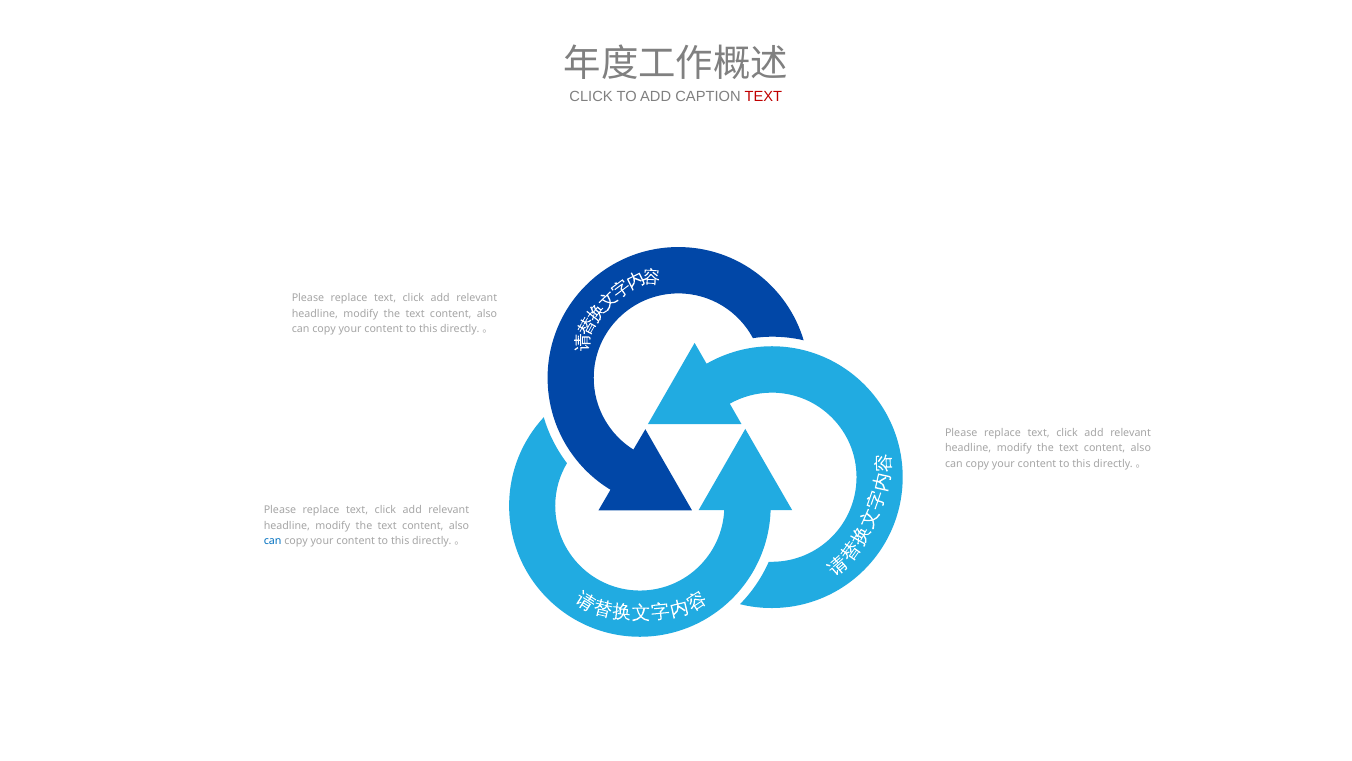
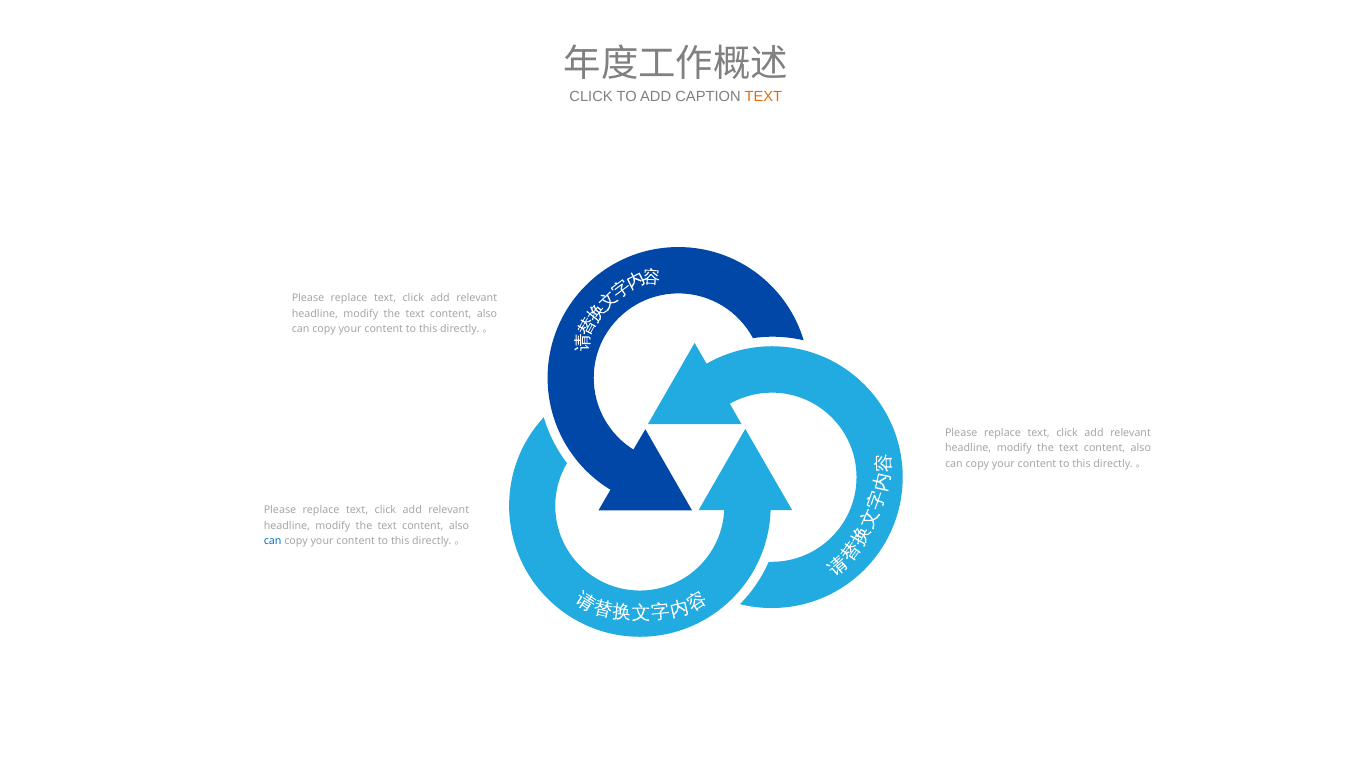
TEXT at (763, 97) colour: red -> orange
